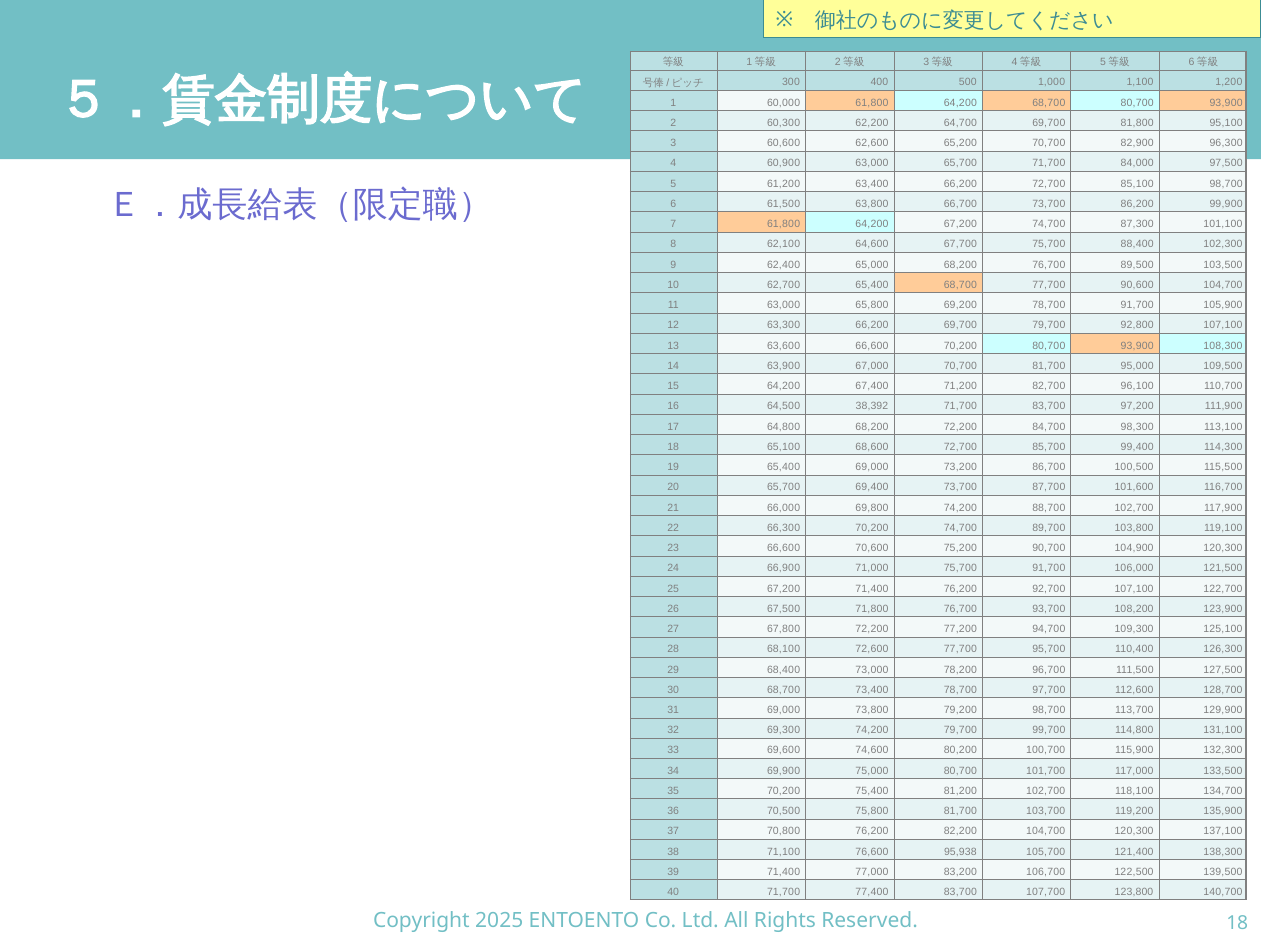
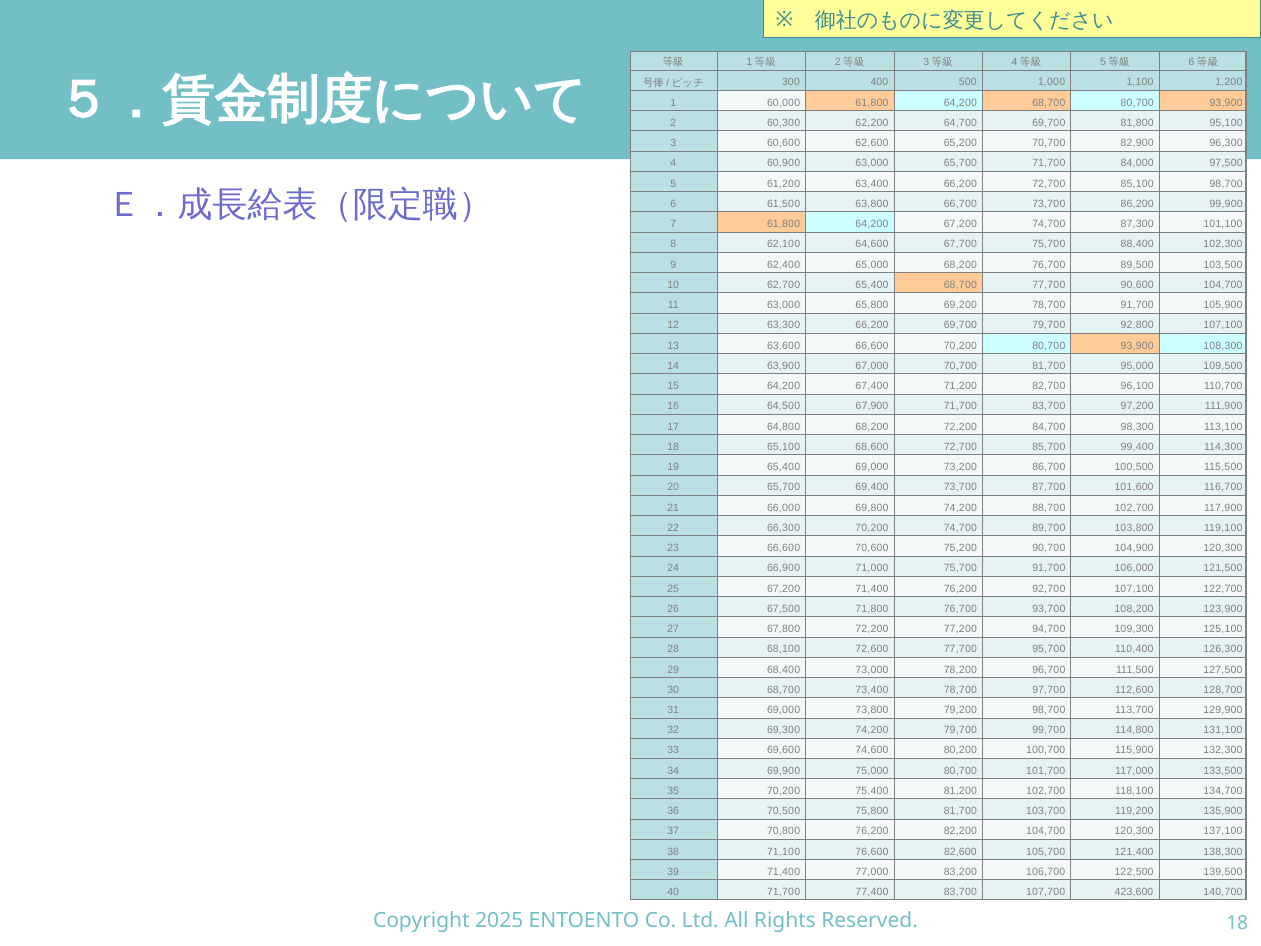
38,392: 38,392 -> 67,900
95,938: 95,938 -> 82,600
123,800: 123,800 -> 423,600
